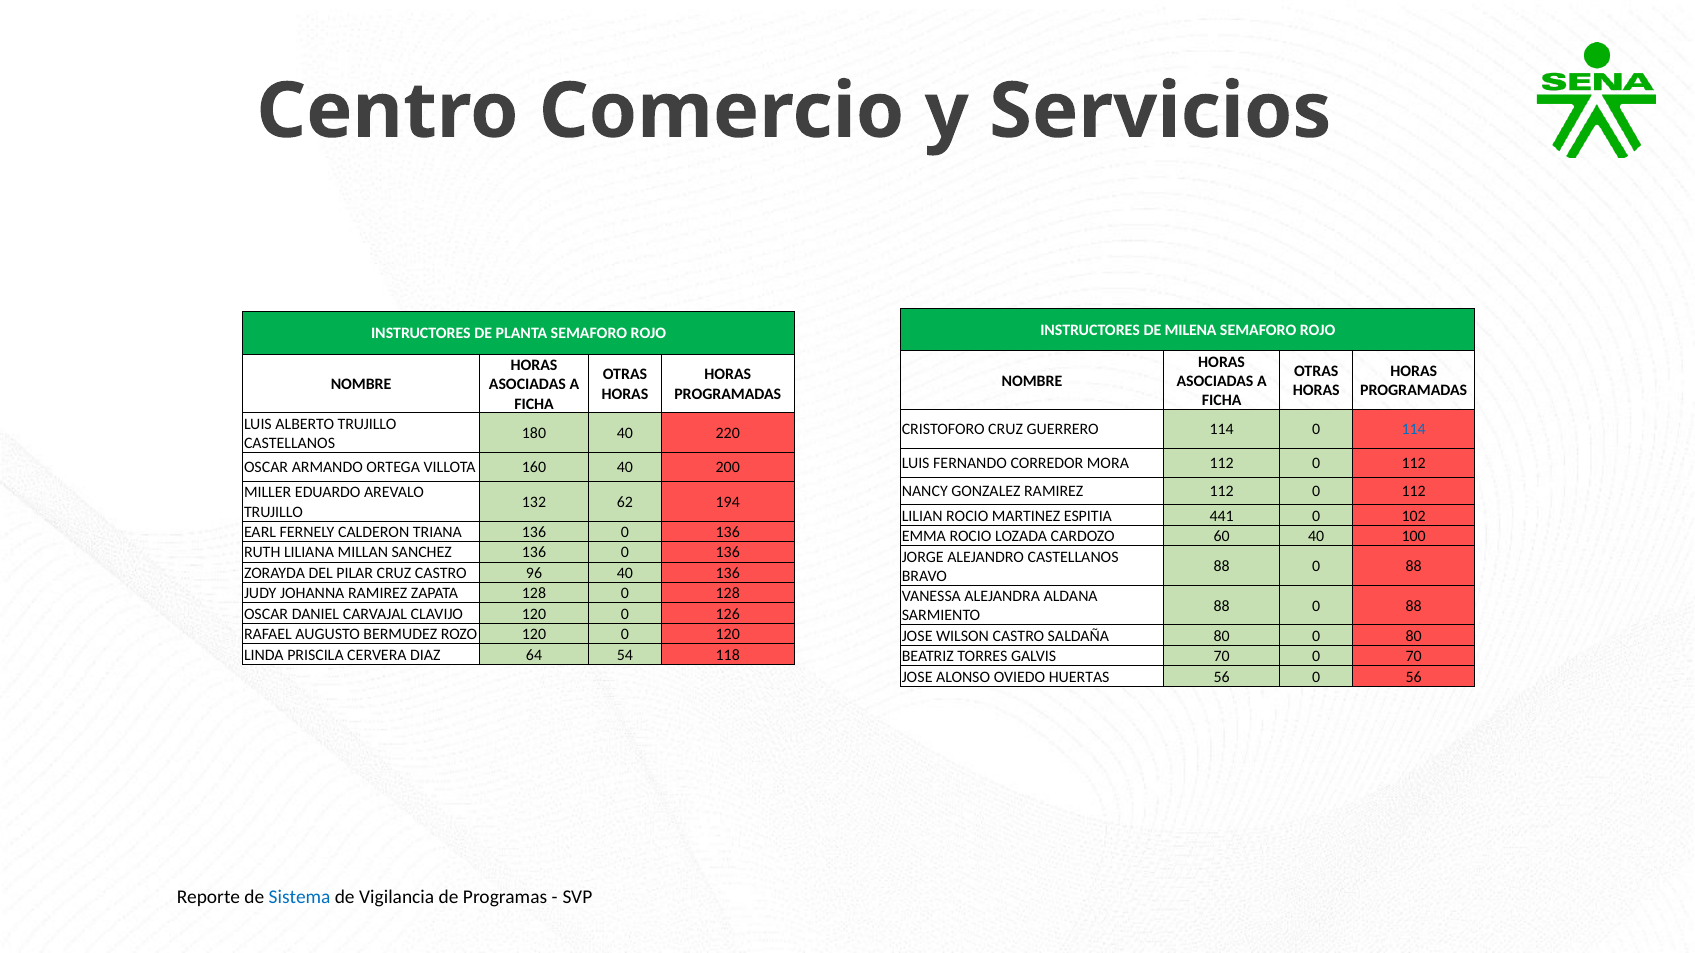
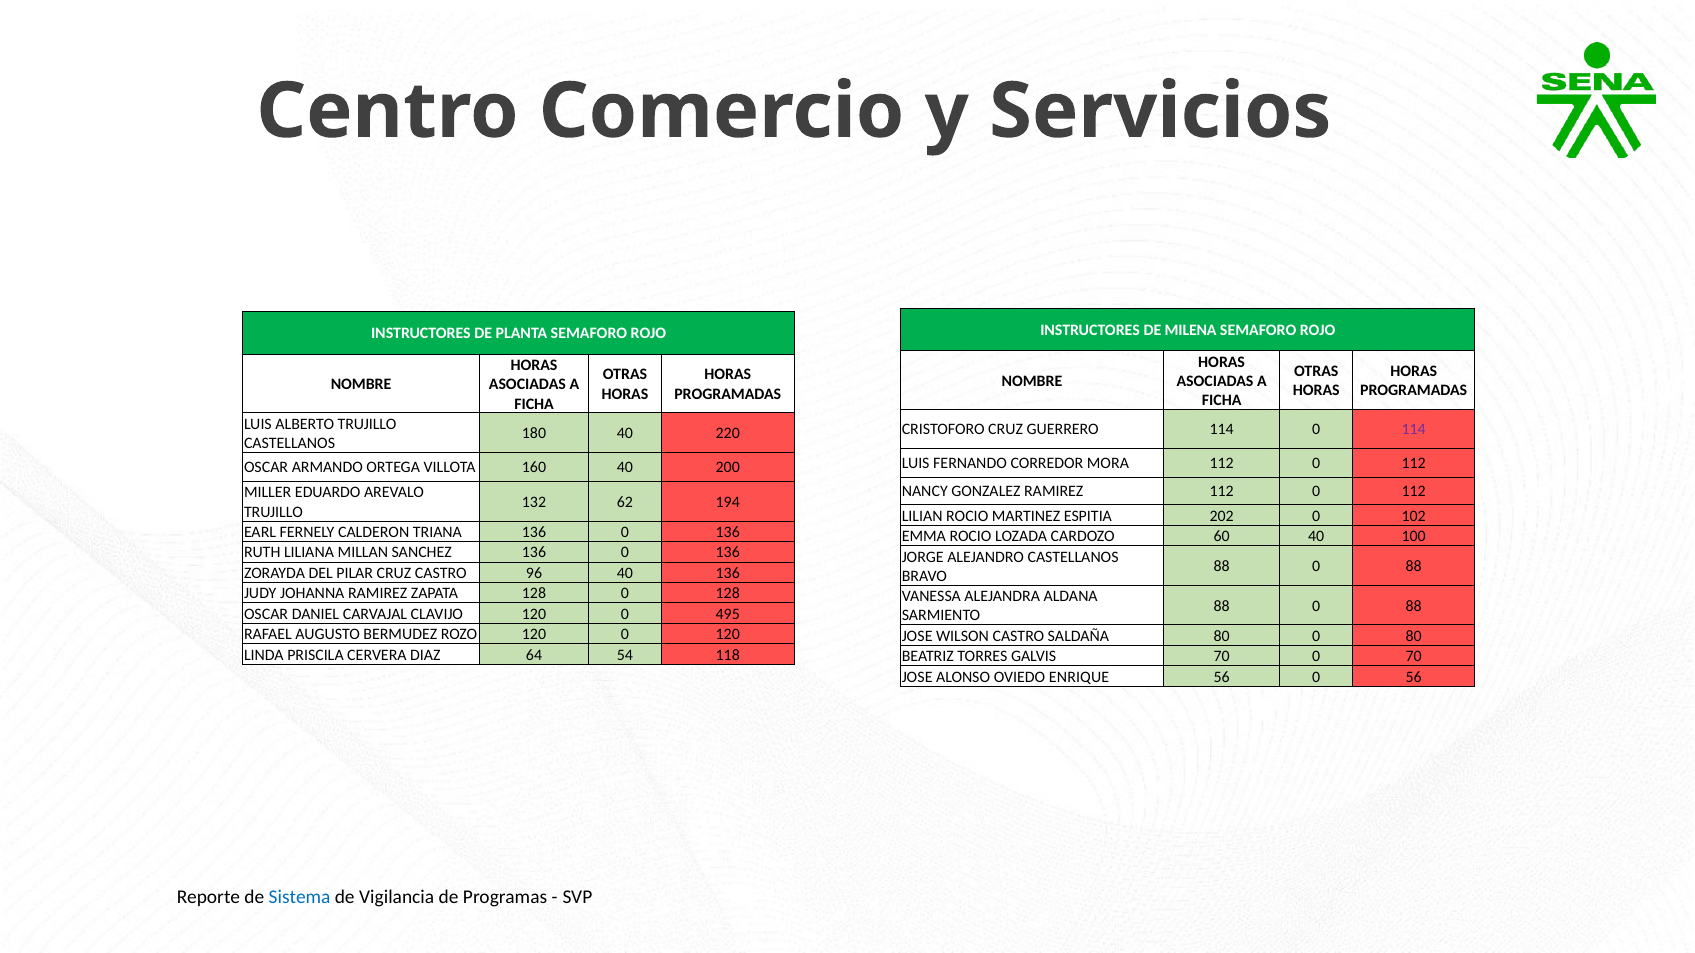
114 at (1414, 430) colour: blue -> purple
441: 441 -> 202
126: 126 -> 495
HUERTAS: HUERTAS -> ENRIQUE
